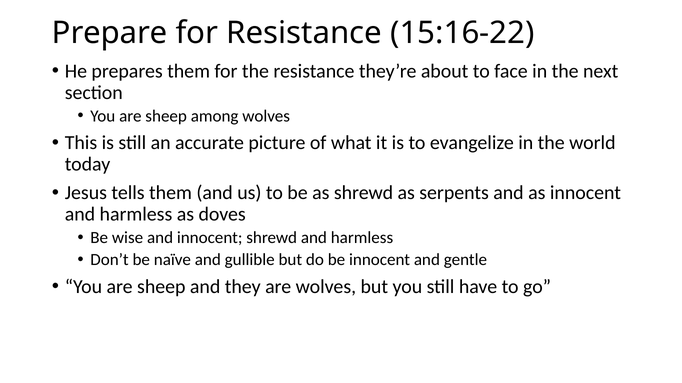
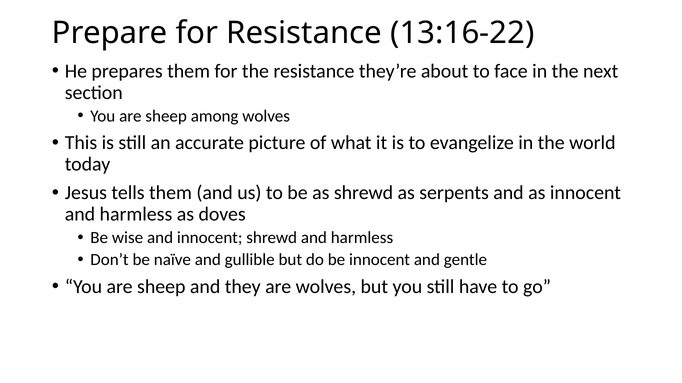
15:16-22: 15:16-22 -> 13:16-22
